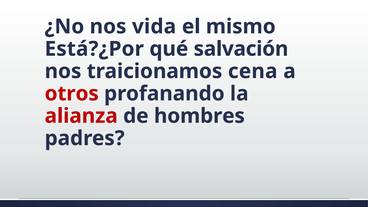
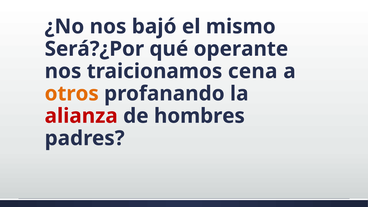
vida: vida -> bajó
Está?¿Por: Está?¿Por -> Será?¿Por
salvación: salvación -> operante
otros colour: red -> orange
